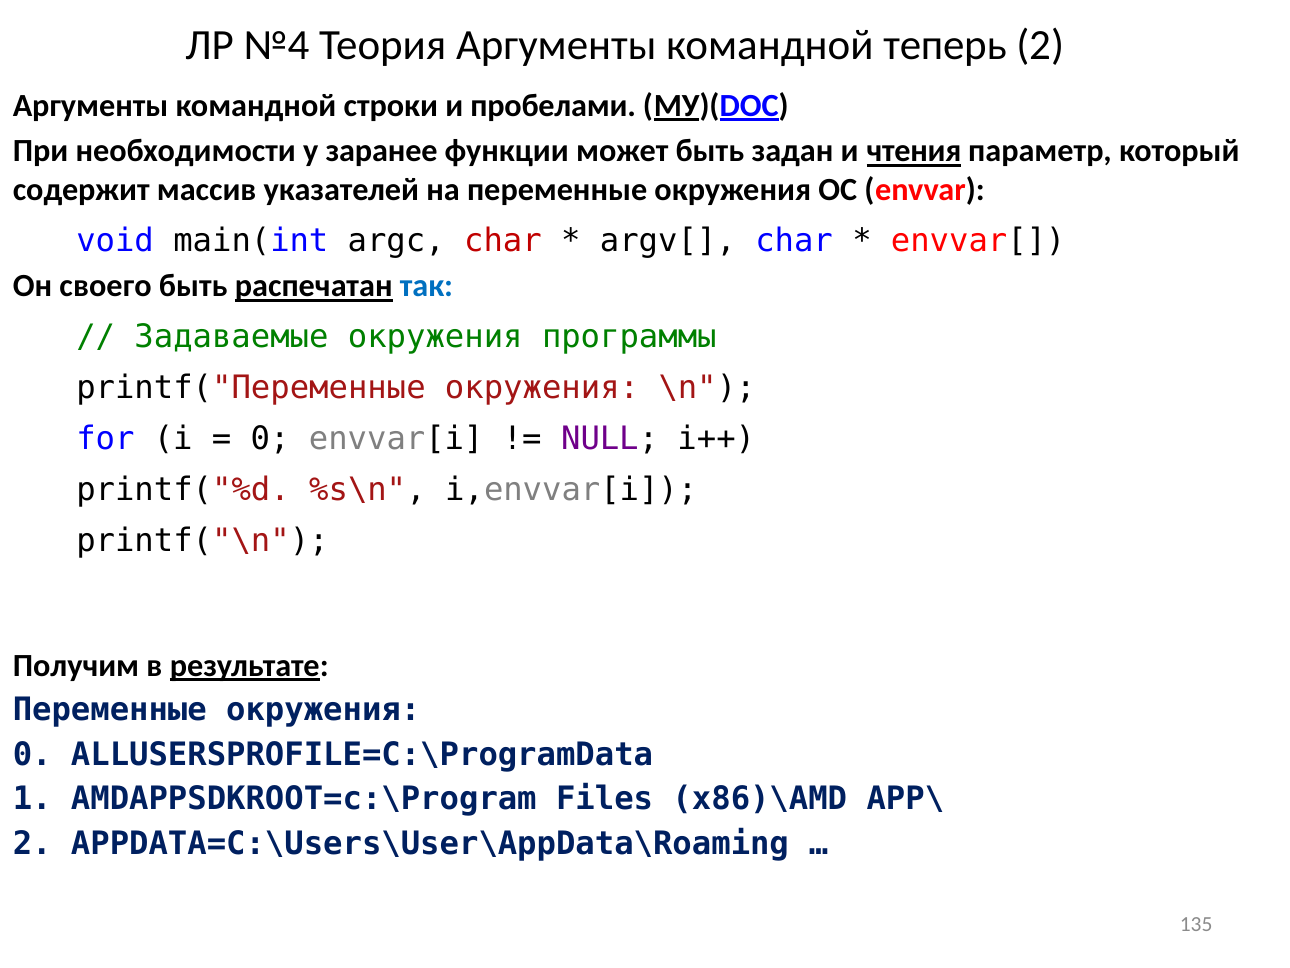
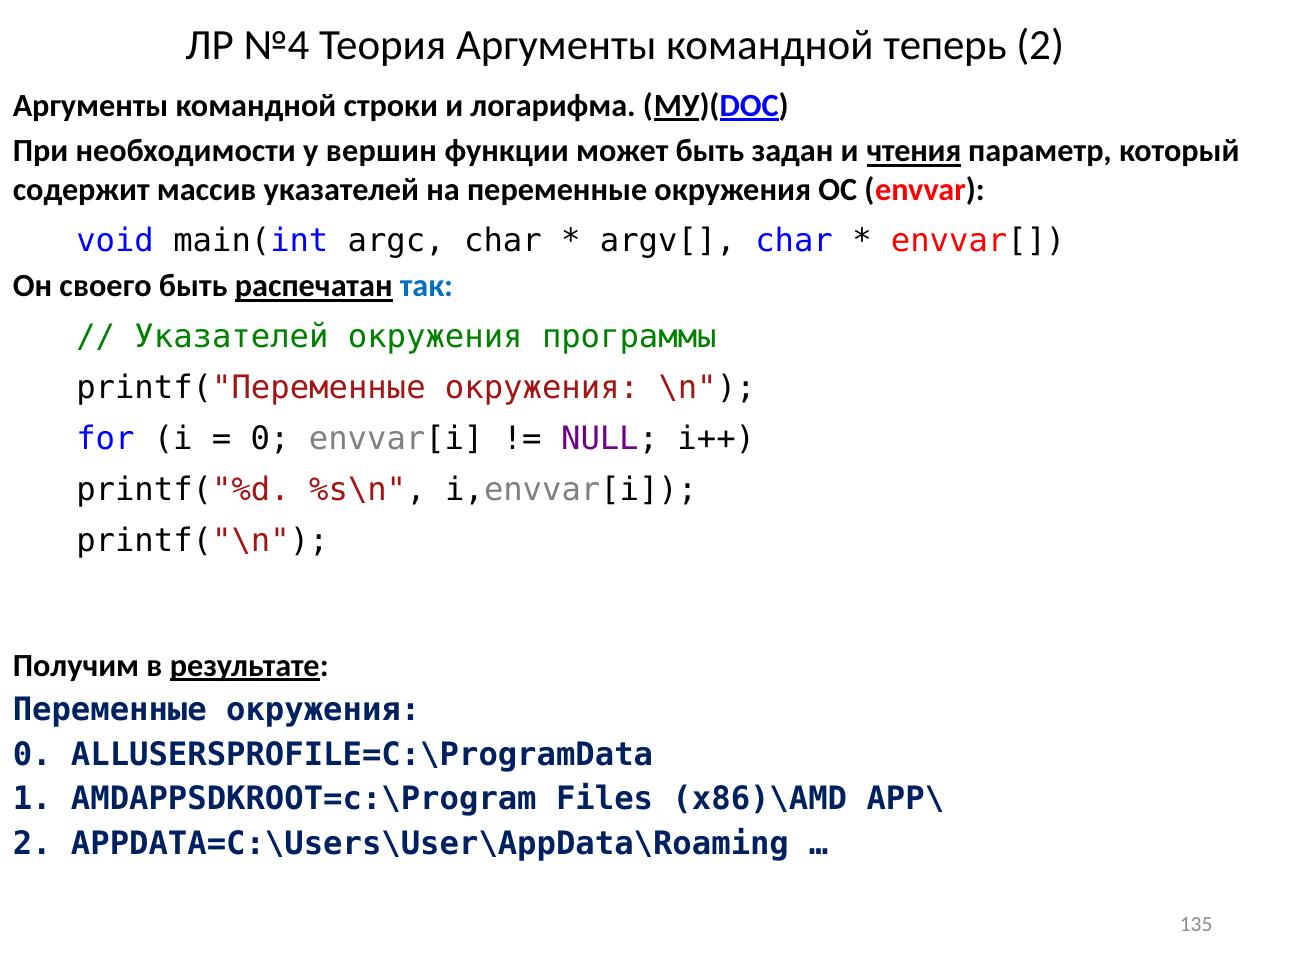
пробелами: пробелами -> логарифма
заранее: заранее -> вершин
char at (503, 241) colour: red -> black
Задаваемые at (231, 337): Задаваемые -> Указателей
